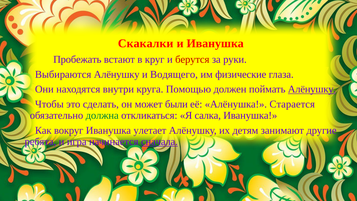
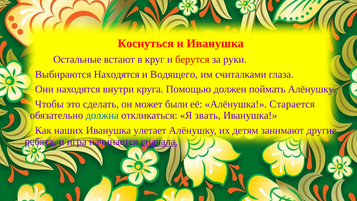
Скакалки: Скакалки -> Коснуться
Пробежать: Пробежать -> Остальные
Выбираются Алёнушку: Алёнушку -> Находятся
физические: физические -> считалками
Алёнушку at (312, 89) underline: present -> none
должна colour: green -> blue
салка: салка -> звать
вокруг: вокруг -> наших
